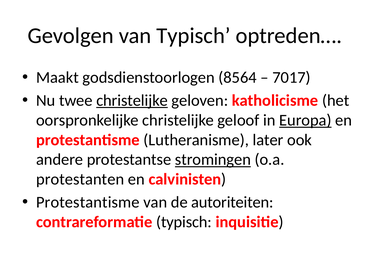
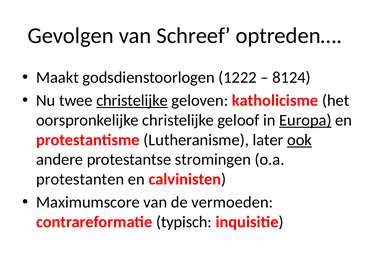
van Typisch: Typisch -> Schreef
8564: 8564 -> 1222
7017: 7017 -> 8124
ook underline: none -> present
stromingen underline: present -> none
Protestantisme at (88, 203): Protestantisme -> Maximumscore
autoriteiten: autoriteiten -> vermoeden
